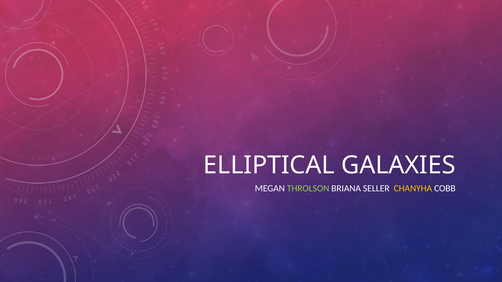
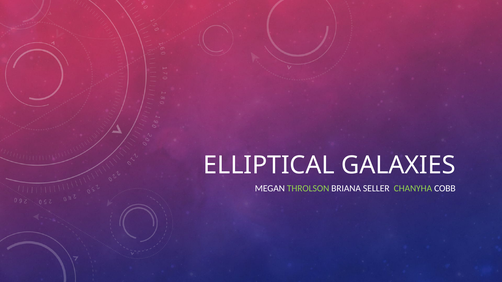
CHANYHA colour: yellow -> light green
